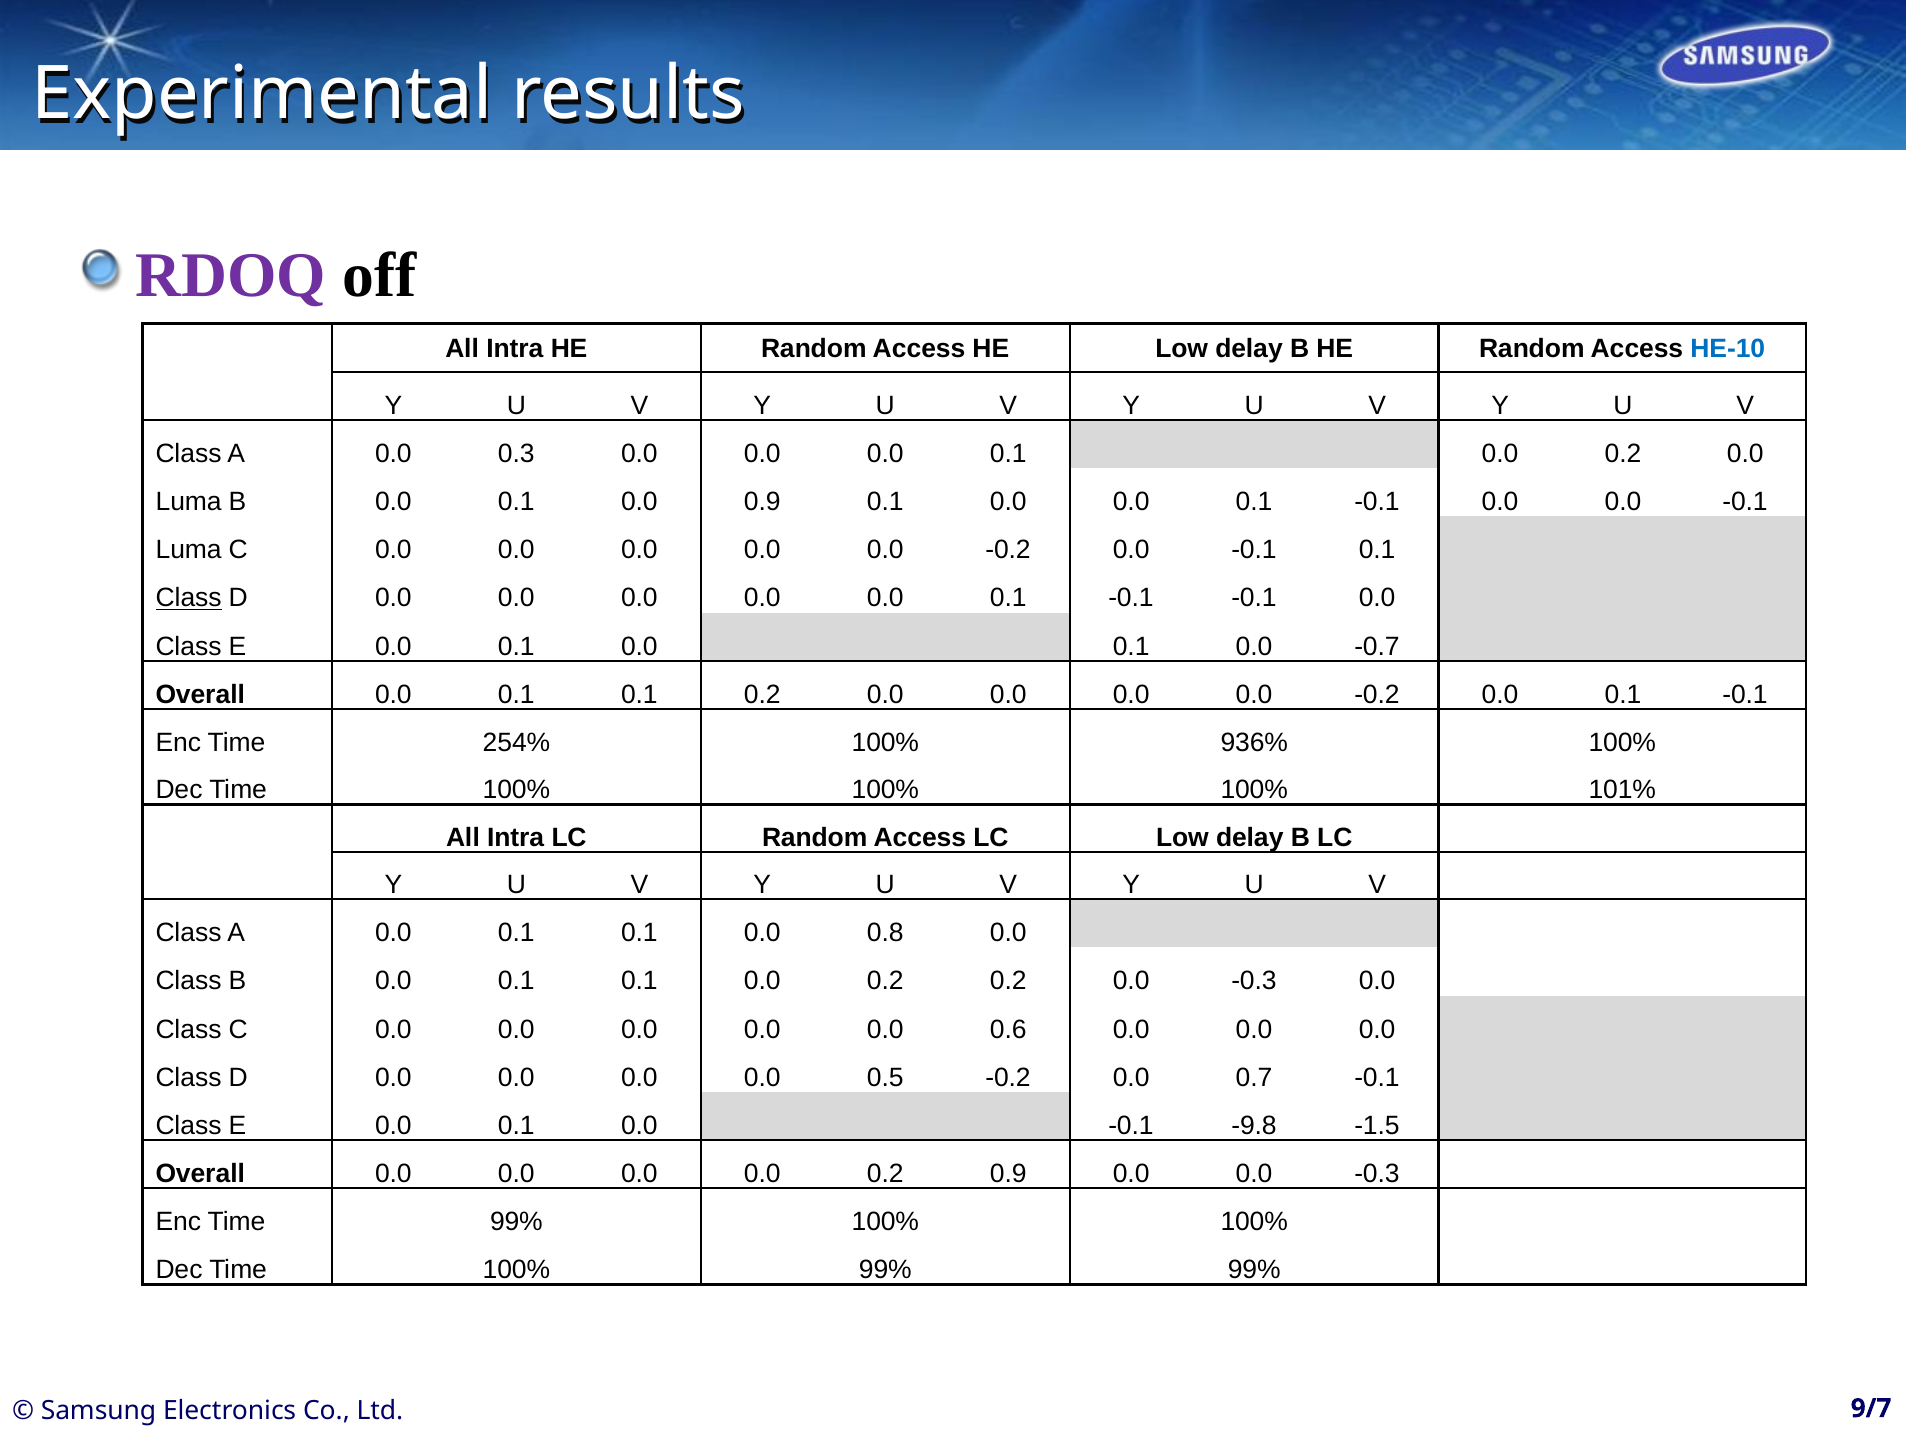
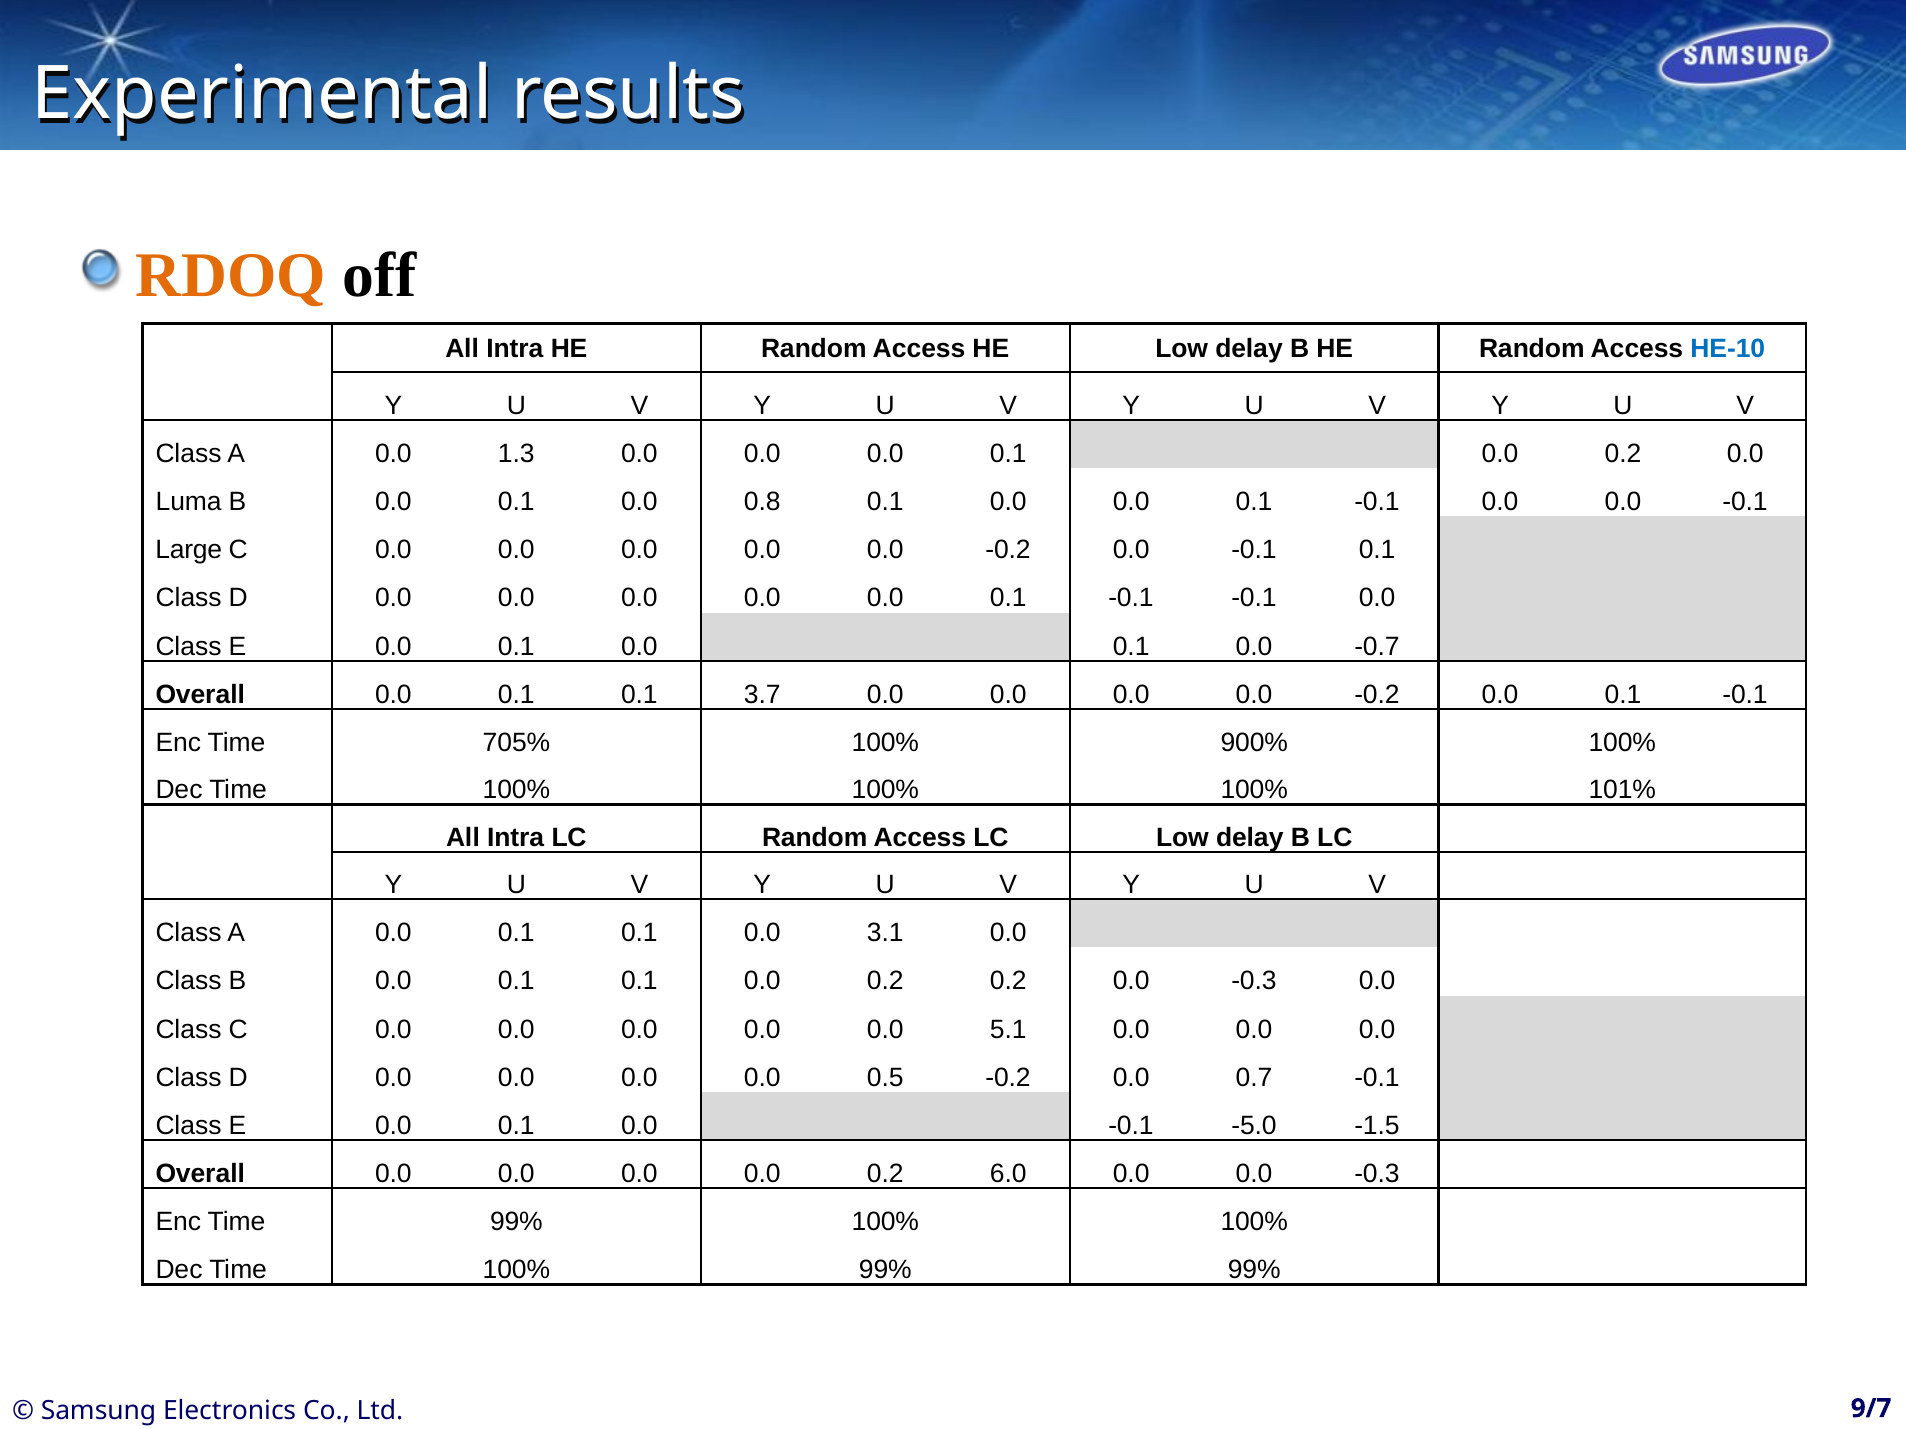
RDOQ colour: purple -> orange
0.3: 0.3 -> 1.3
0.0 0.9: 0.9 -> 0.8
Luma at (189, 550): Luma -> Large
Class at (189, 598) underline: present -> none
0.1 0.2: 0.2 -> 3.7
254%: 254% -> 705%
936%: 936% -> 900%
0.8: 0.8 -> 3.1
0.6: 0.6 -> 5.1
-9.8: -9.8 -> -5.0
0.2 0.9: 0.9 -> 6.0
